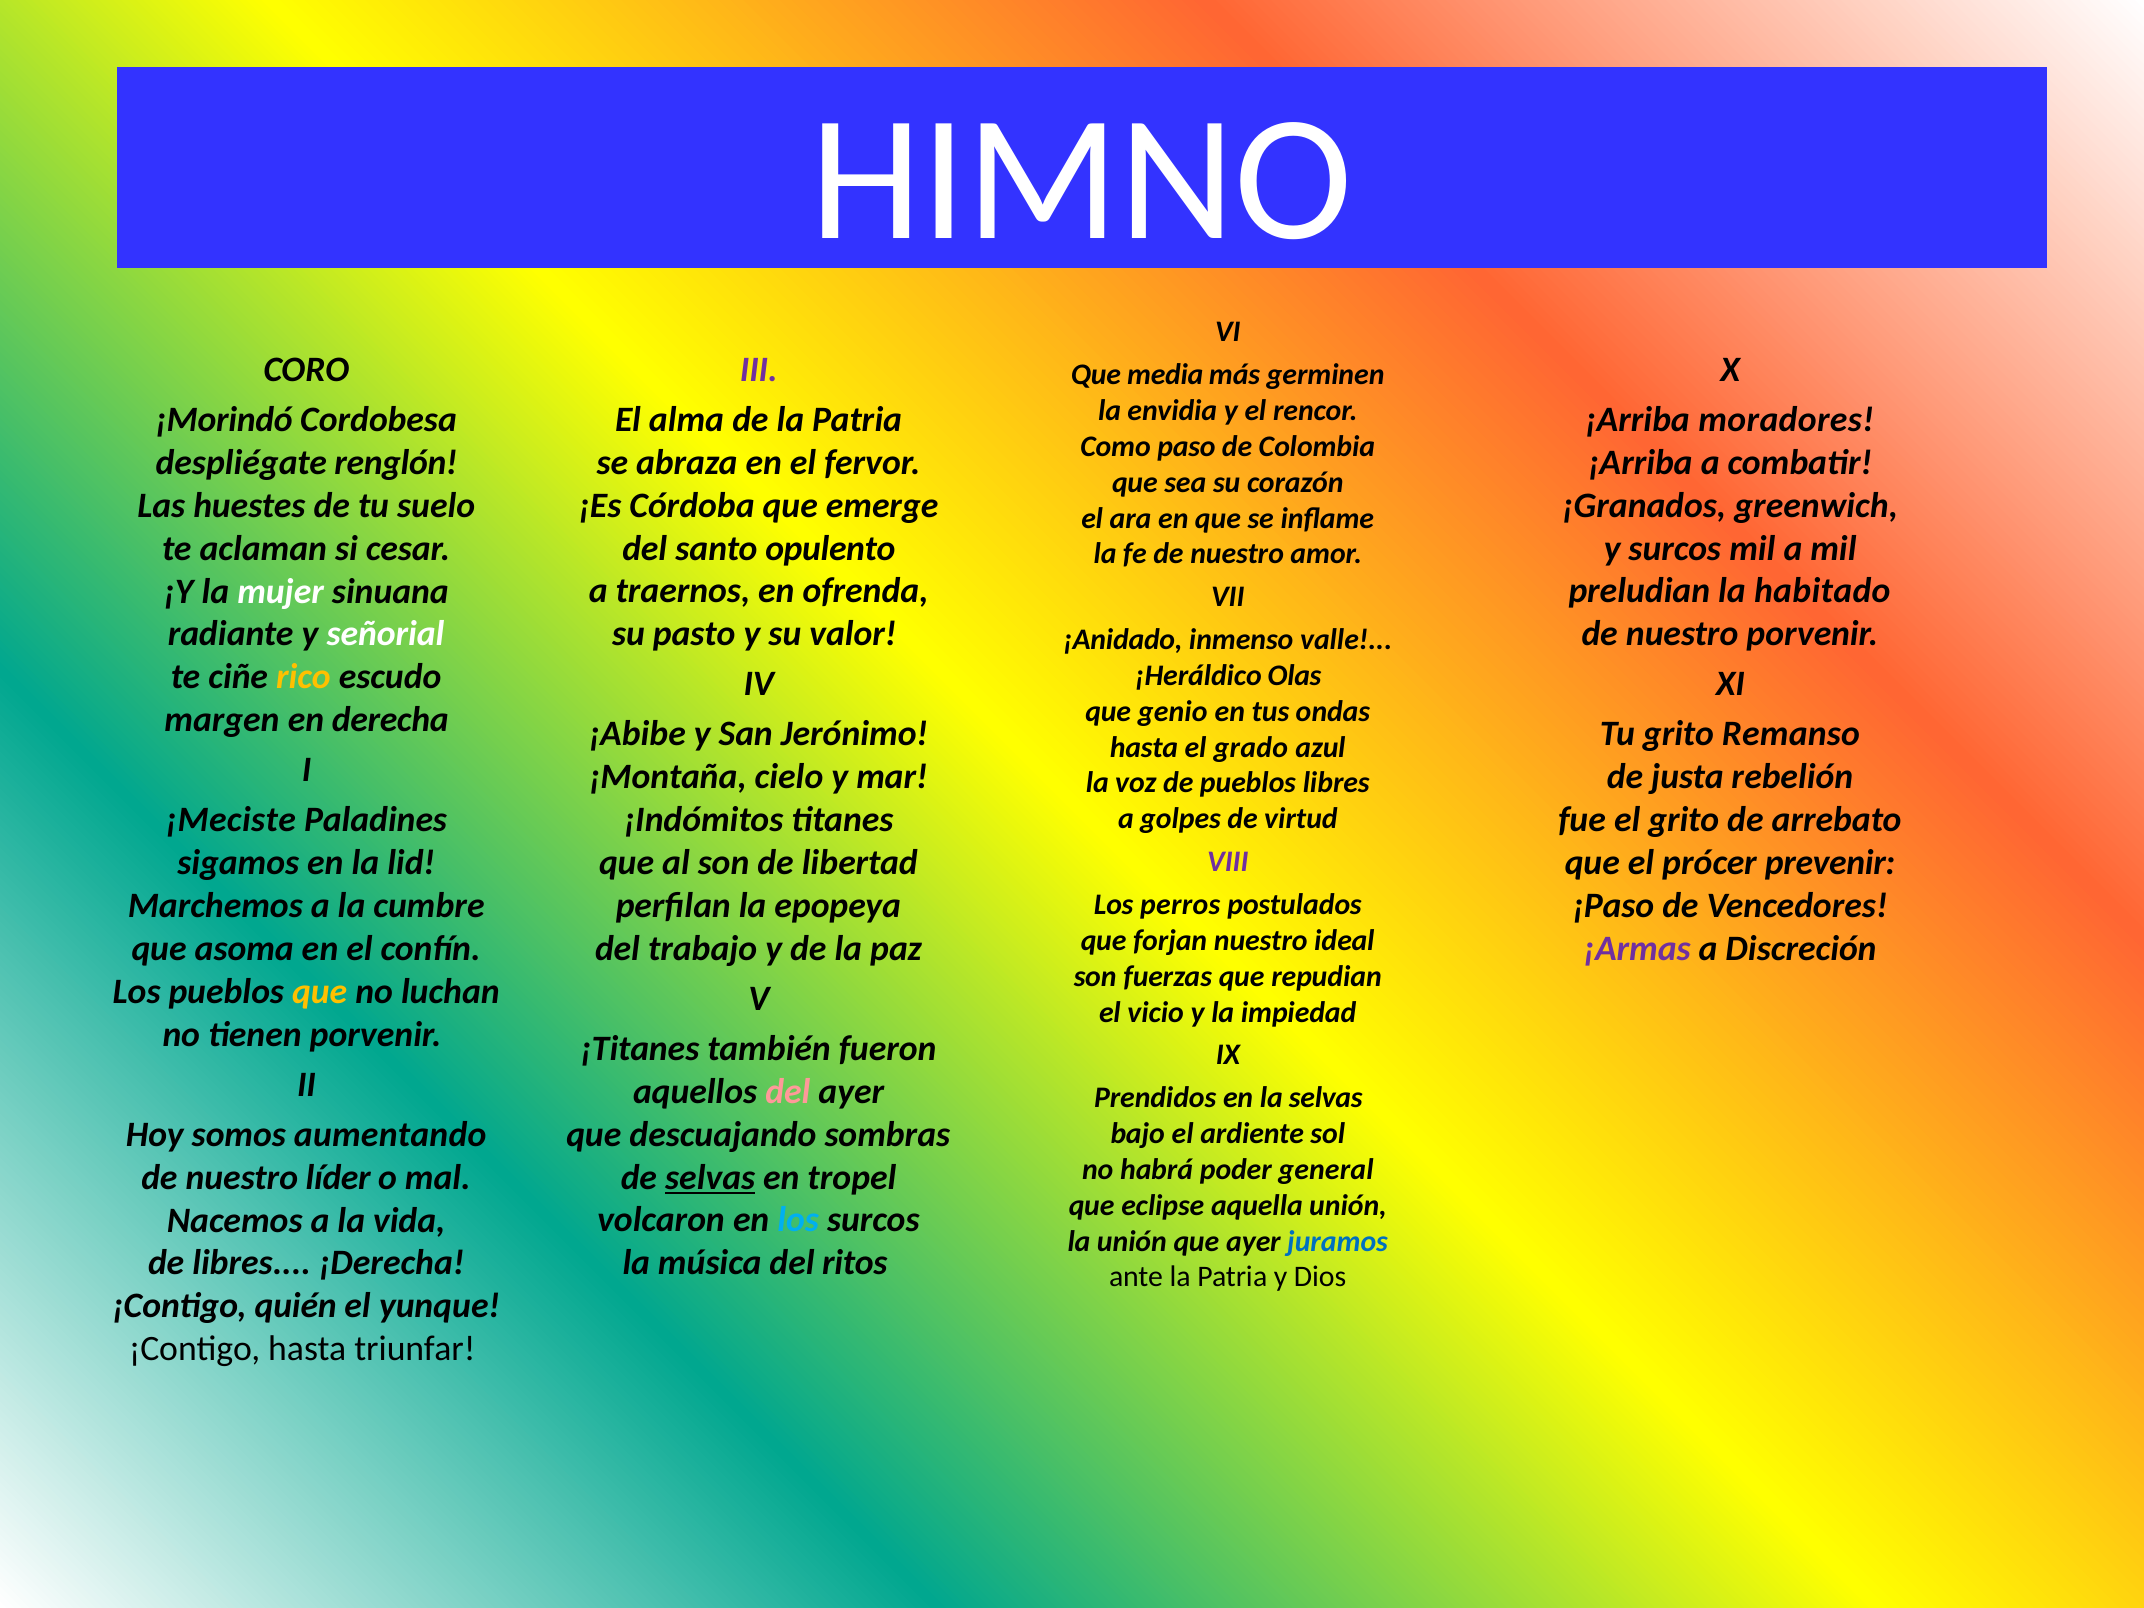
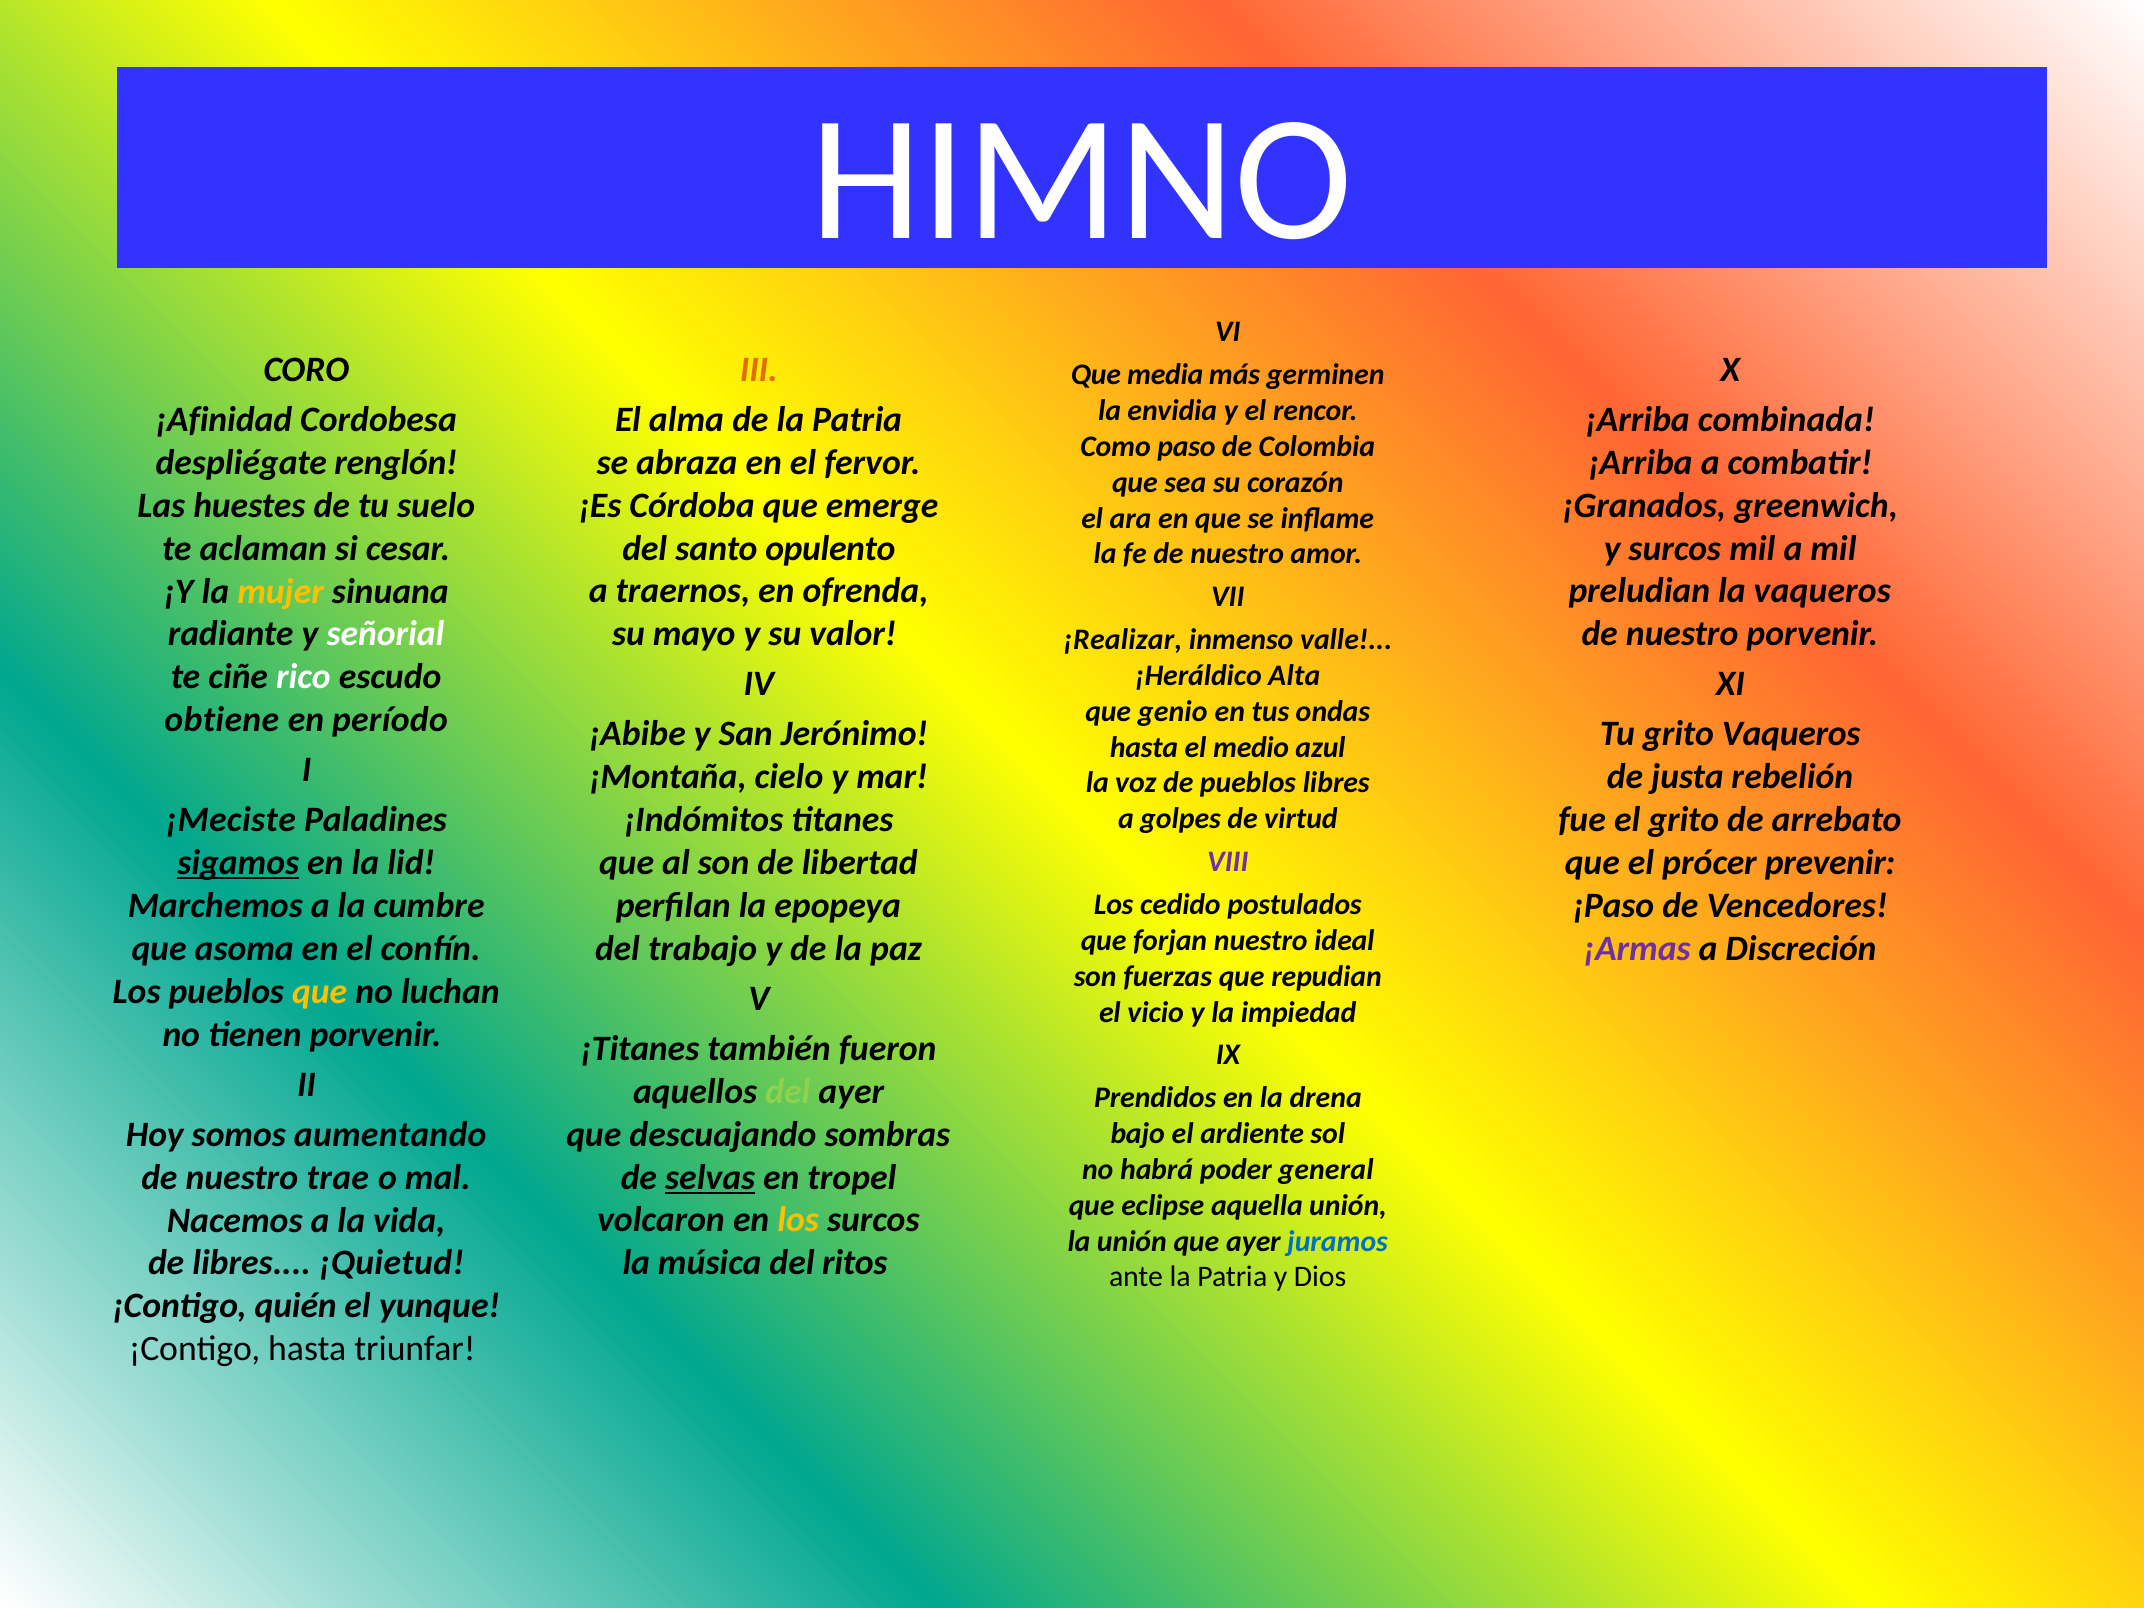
III colour: purple -> orange
¡Morindó: ¡Morindó -> ¡Afinidad
moradores: moradores -> combinada
mujer colour: white -> yellow
la habitado: habitado -> vaqueros
pasto: pasto -> mayo
¡Anidado: ¡Anidado -> ¡Realizar
rico colour: yellow -> white
Olas: Olas -> Alta
margen: margen -> obtiene
derecha: derecha -> período
grito Remanso: Remanso -> Vaqueros
grado: grado -> medio
sigamos underline: none -> present
perros: perros -> cedido
del at (788, 1092) colour: pink -> light green
la selvas: selvas -> drena
líder: líder -> trae
los at (798, 1220) colour: light blue -> yellow
¡Derecha: ¡Derecha -> ¡Quietud
